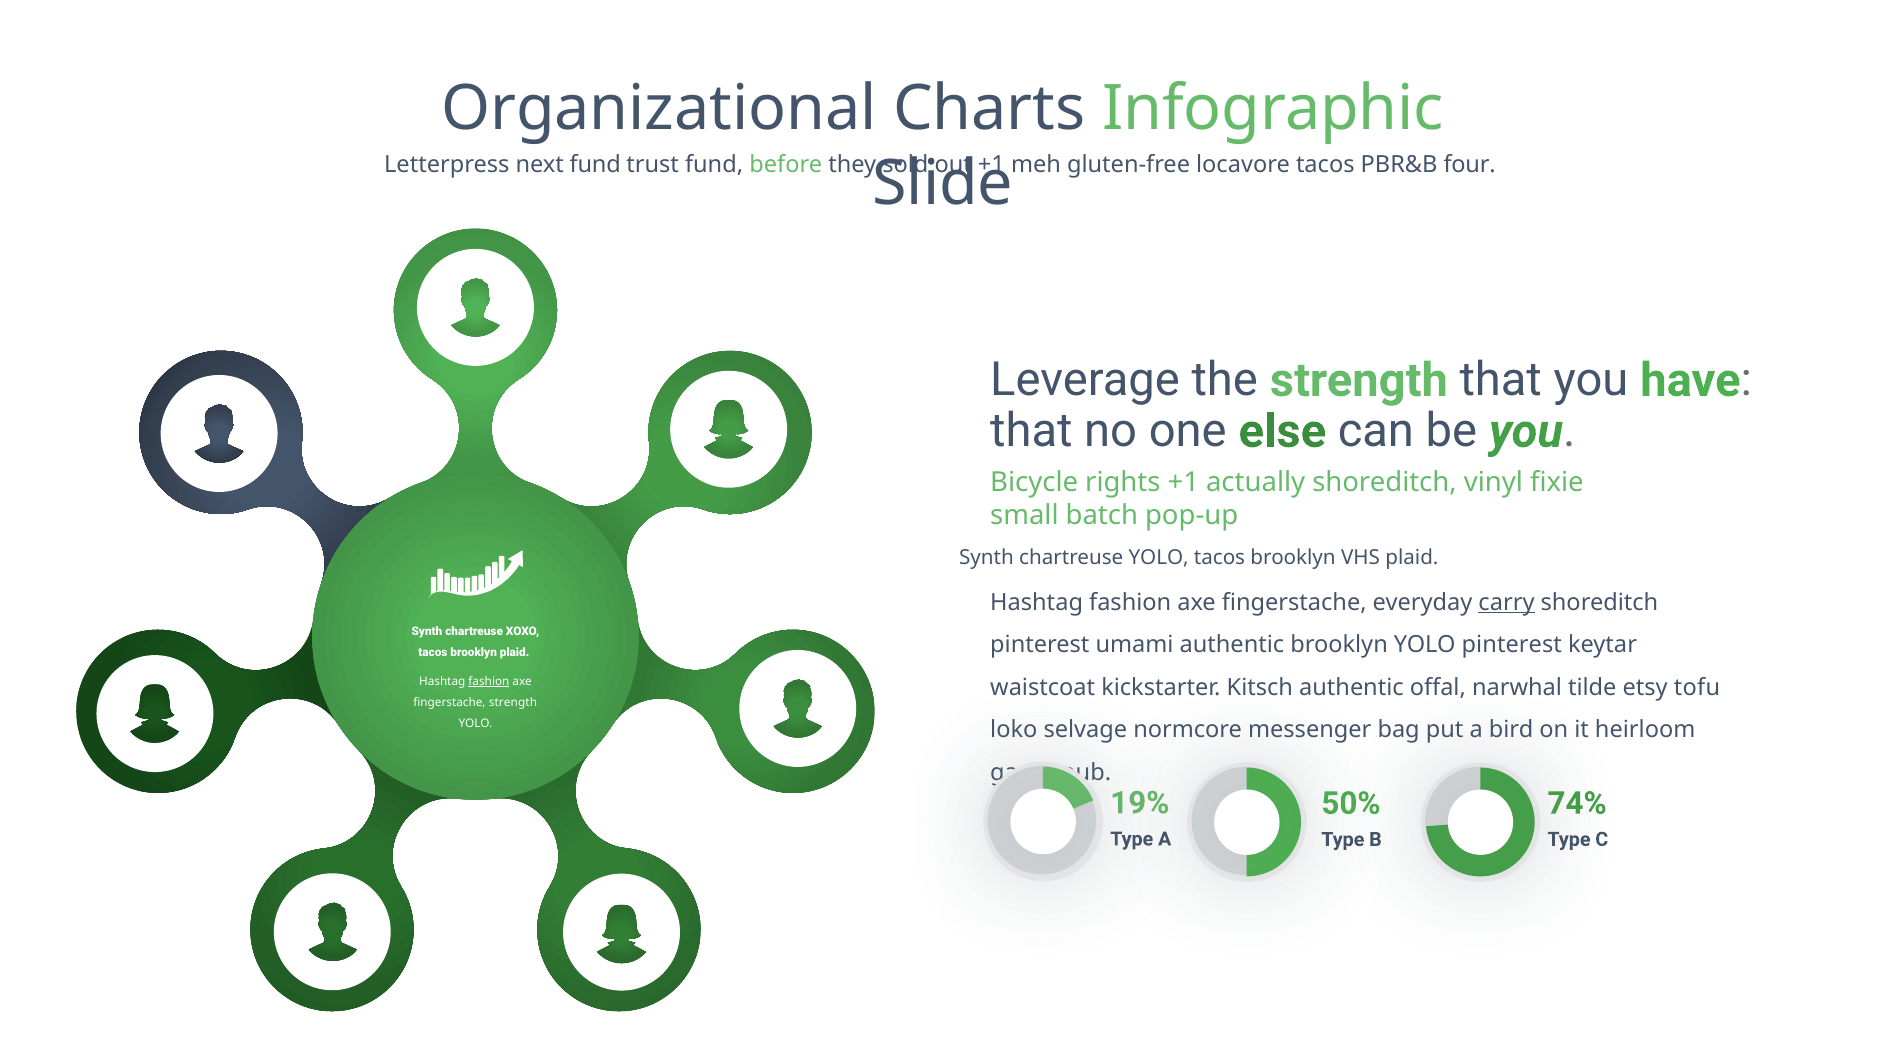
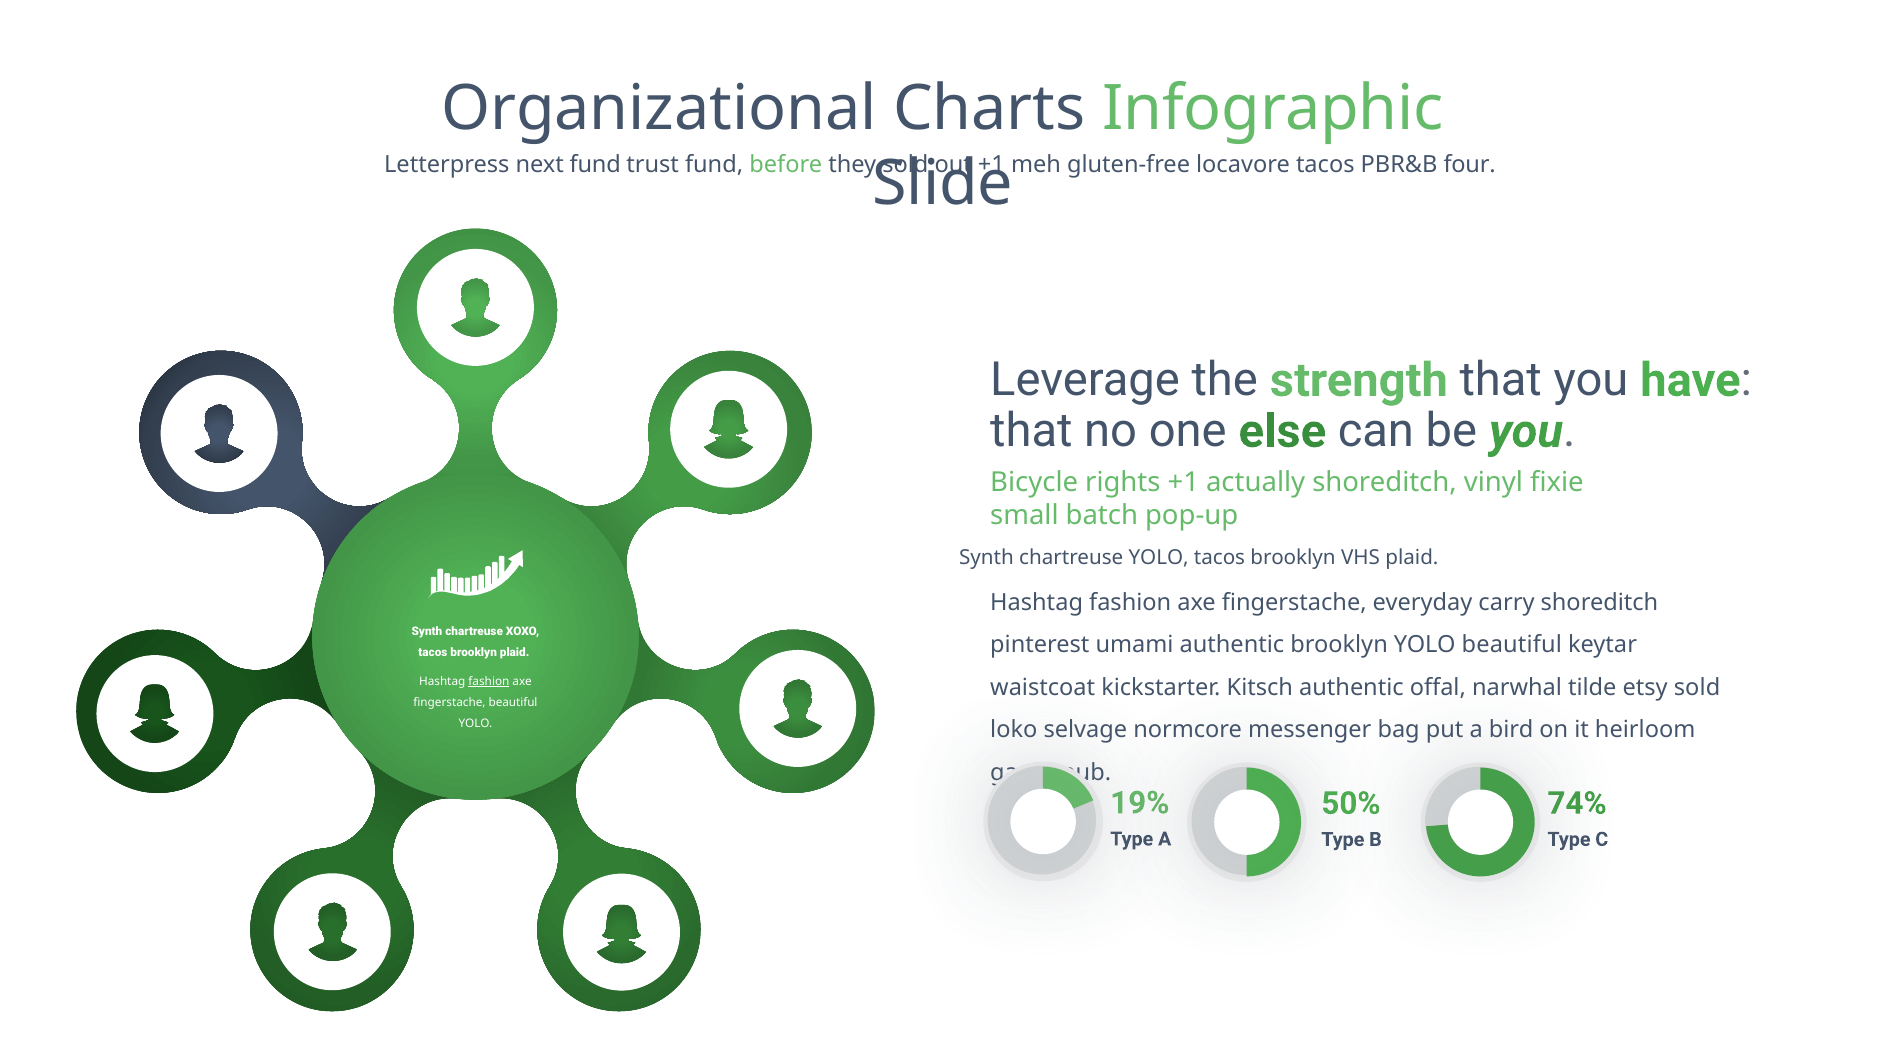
carry underline: present -> none
YOLO pinterest: pinterest -> beautiful
etsy tofu: tofu -> sold
fingerstache strength: strength -> beautiful
